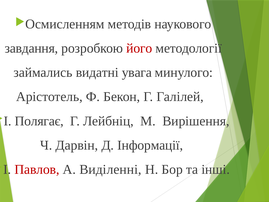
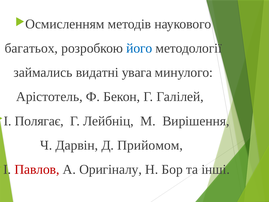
завдання: завдання -> багатьох
його colour: red -> blue
Інформації: Інформації -> Прийомом
Виділенні: Виділенні -> Оригіналу
